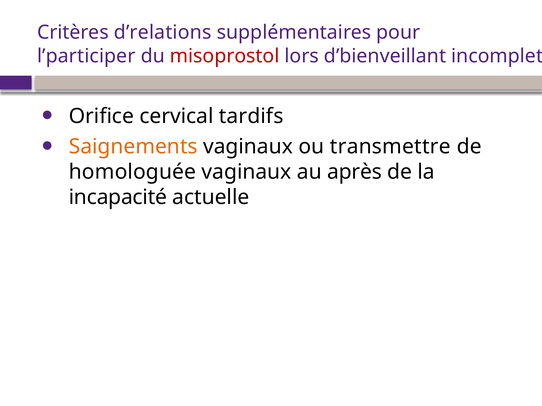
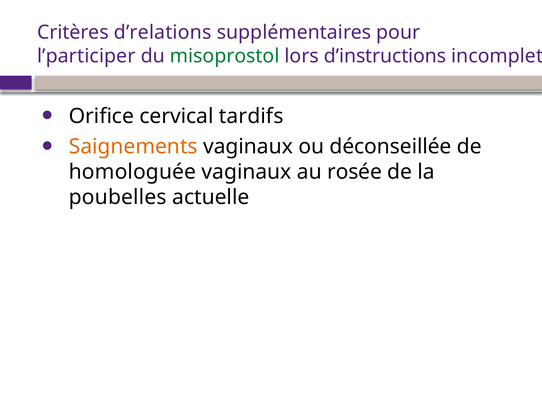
misoprostol colour: red -> green
d’bienveillant: d’bienveillant -> d’instructions
transmettre: transmettre -> déconseillée
après: après -> rosée
incapacité: incapacité -> poubelles
